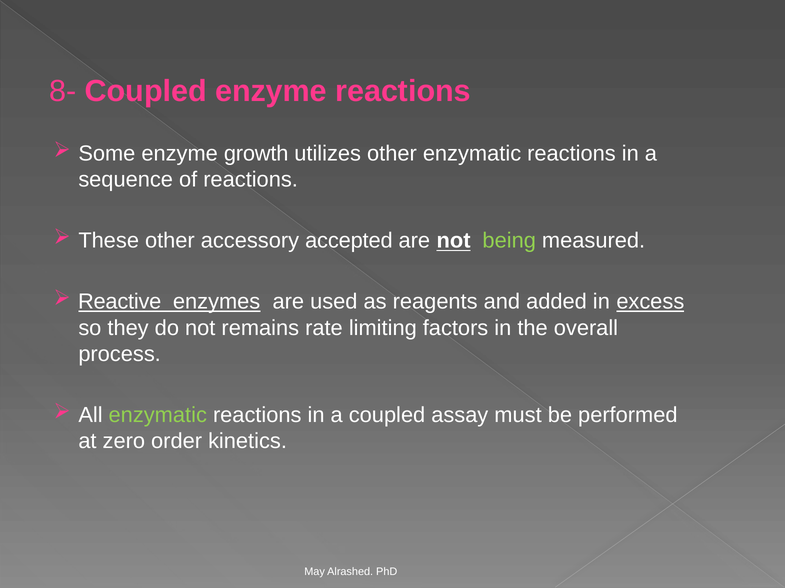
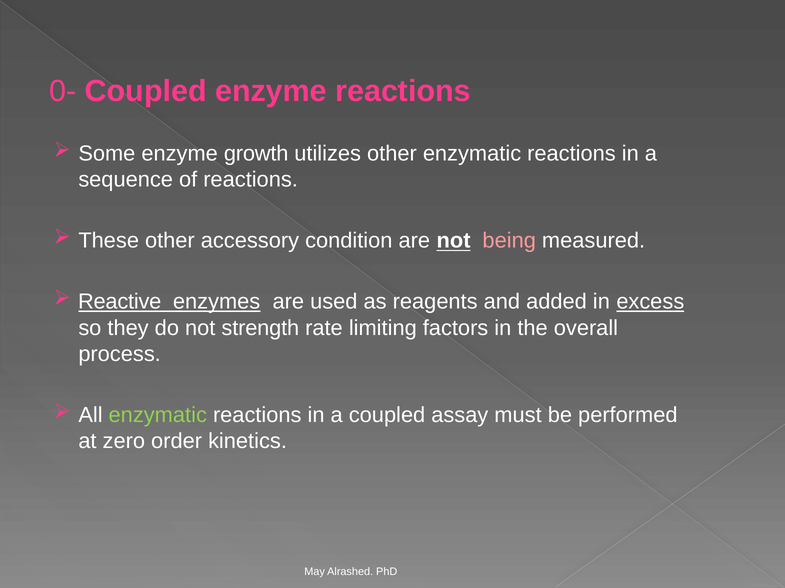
8-: 8- -> 0-
accepted: accepted -> condition
being colour: light green -> pink
remains: remains -> strength
